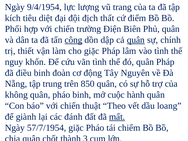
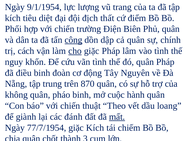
9/4/1954: 9/4/1954 -> 9/1/1954
quân at (136, 40) underline: present -> none
thiết: thiết -> cách
cho underline: none -> present
850: 850 -> 870
57/7/1954: 57/7/1954 -> 77/7/1954
giặc Pháo: Pháo -> Kích
